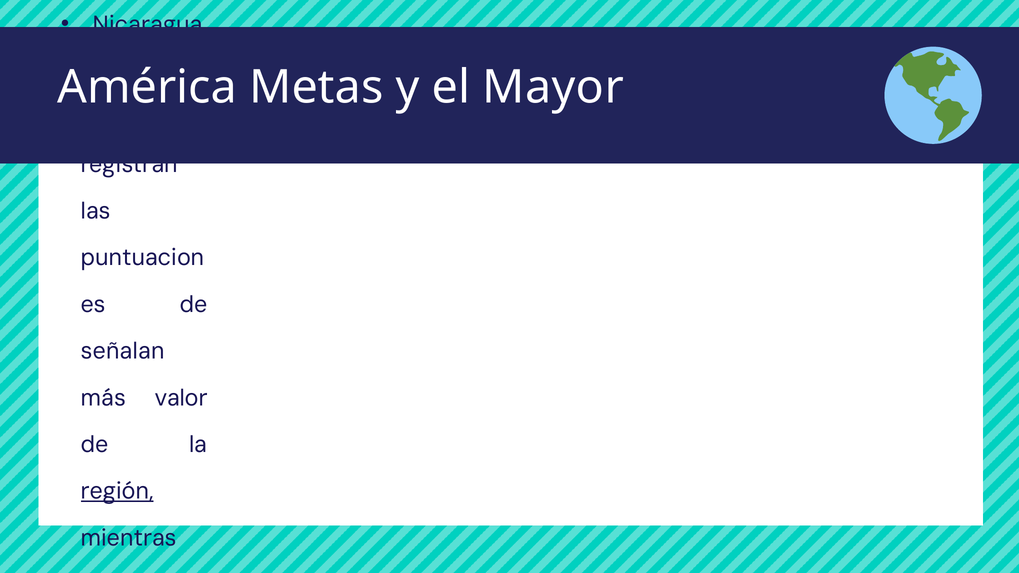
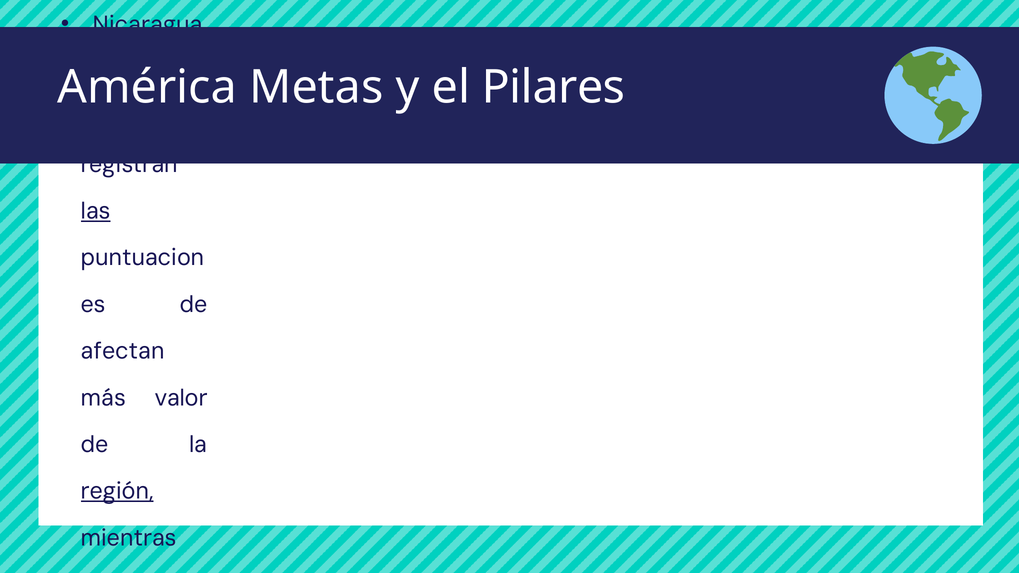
Mayor: Mayor -> Pilares
las at (96, 211) underline: none -> present
señalan: señalan -> afectan
